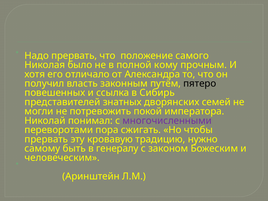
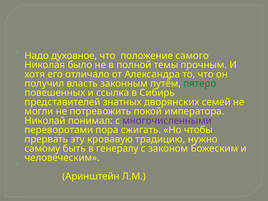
Надо прервать: прервать -> духовное
кому: кому -> темы
пятеро colour: black -> green
